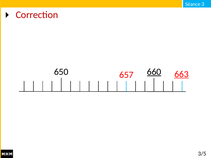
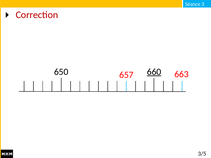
663 underline: present -> none
